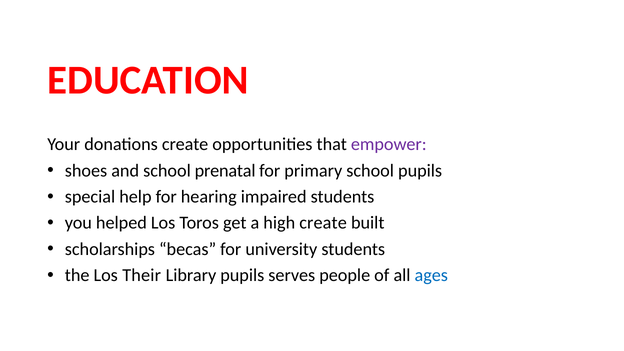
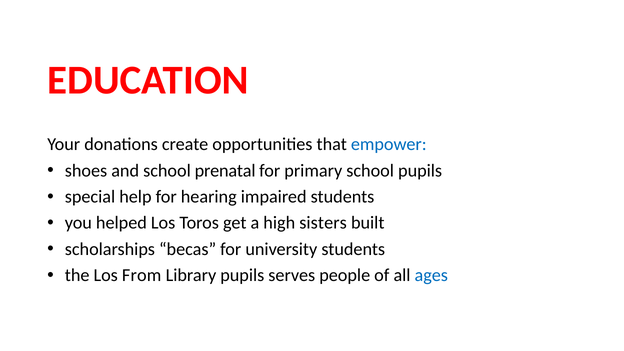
empower colour: purple -> blue
high create: create -> sisters
Their: Their -> From
